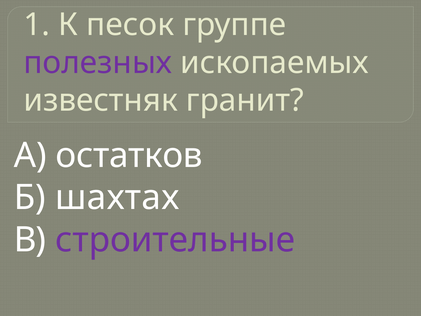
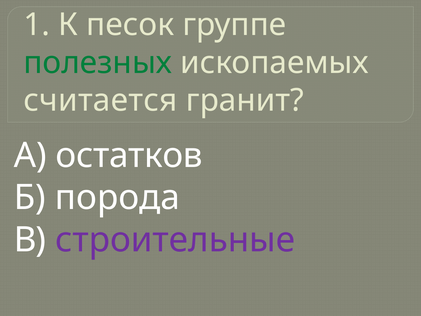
полезных colour: purple -> green
известняк: известняк -> считается
шахтах: шахтах -> порода
